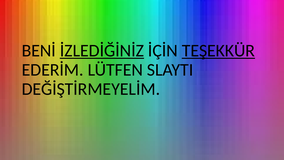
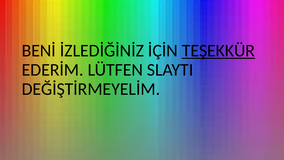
İZLEDİĞİNİZ underline: present -> none
